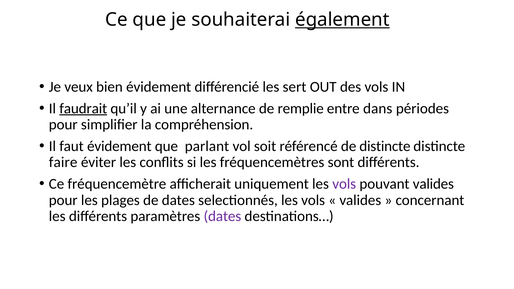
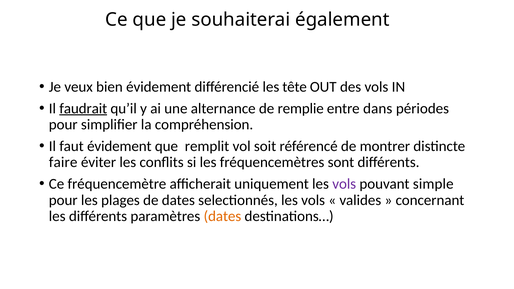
également underline: present -> none
sert: sert -> tête
parlant: parlant -> remplit
de distincte: distincte -> montrer
pouvant valides: valides -> simple
dates at (222, 216) colour: purple -> orange
